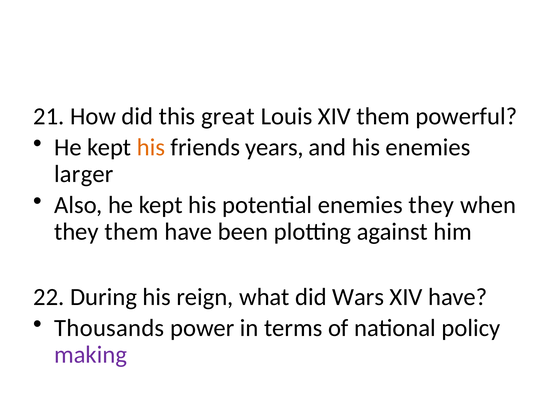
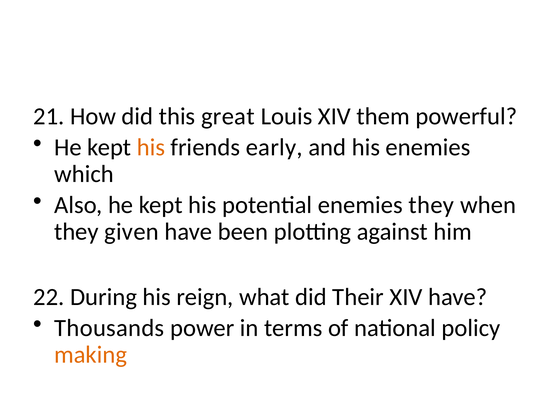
years: years -> early
larger: larger -> which
they them: them -> given
Wars: Wars -> Their
making colour: purple -> orange
